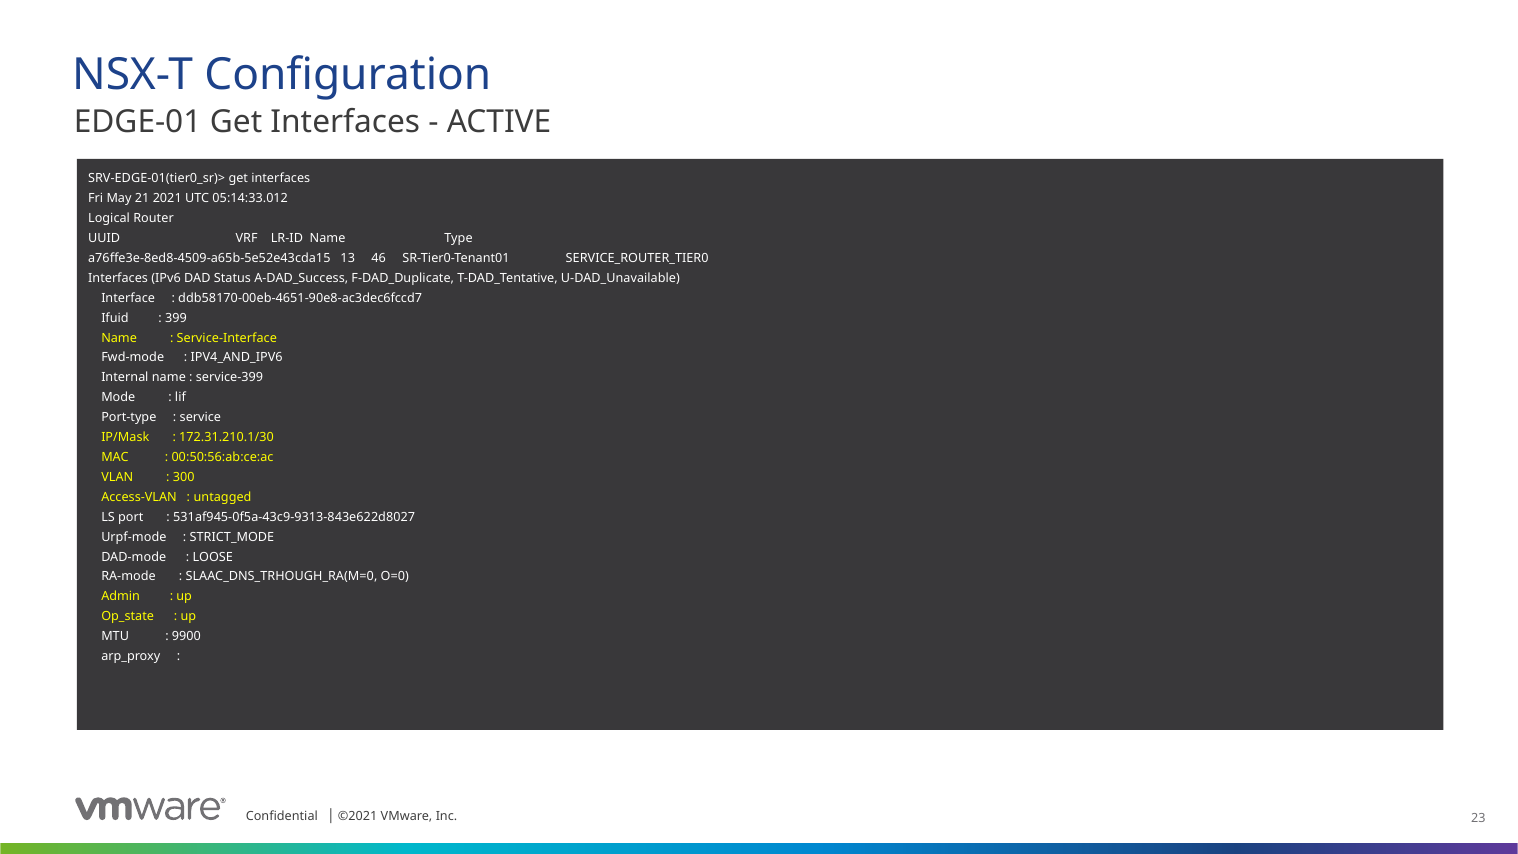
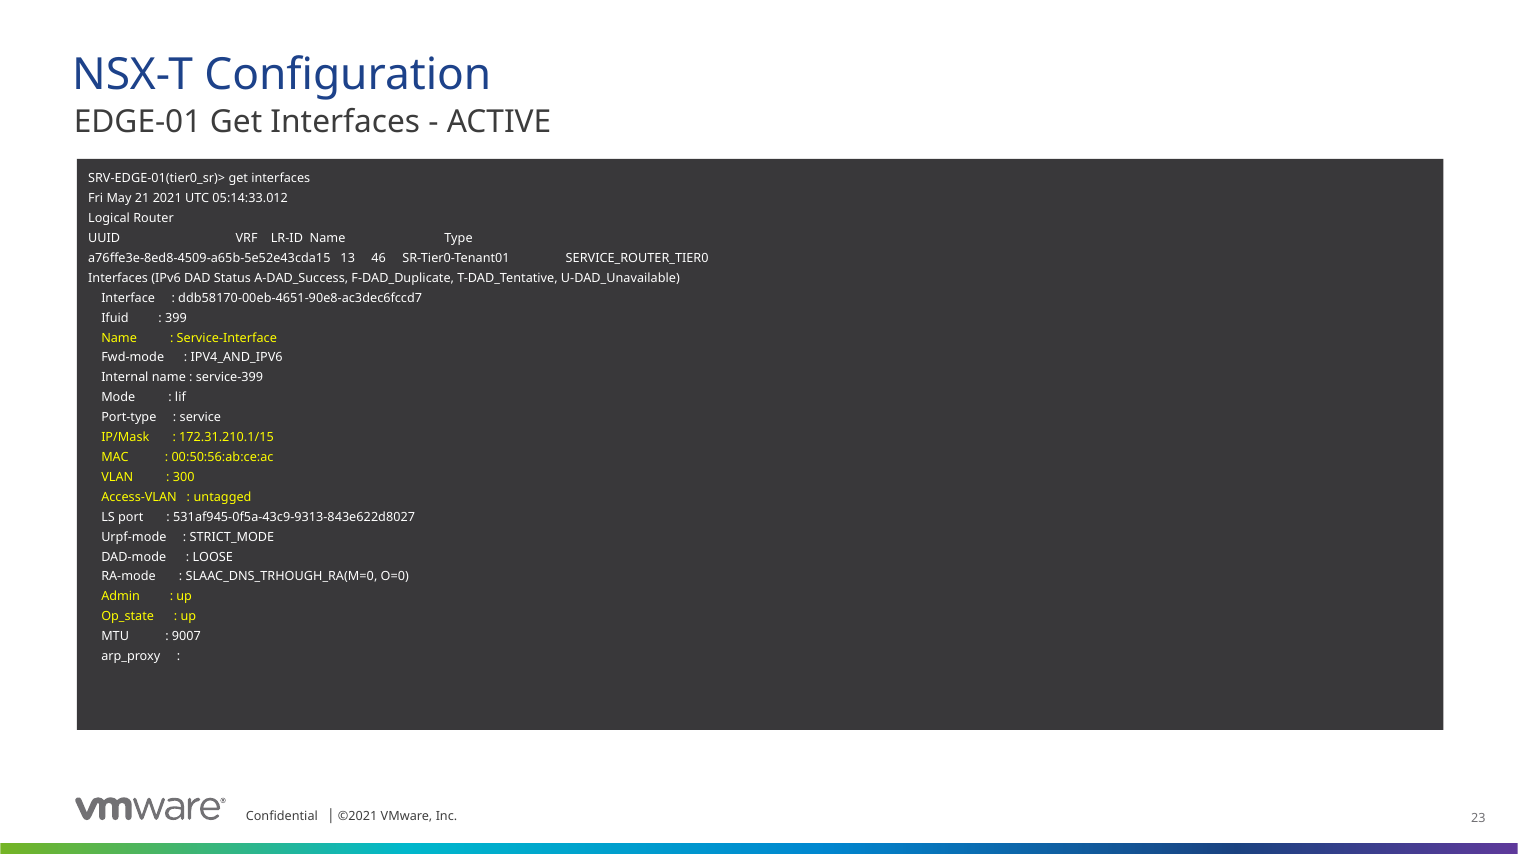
172.31.210.1/30: 172.31.210.1/30 -> 172.31.210.1/15
9900: 9900 -> 9007
